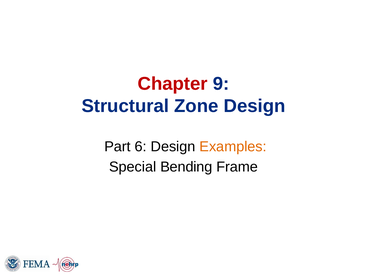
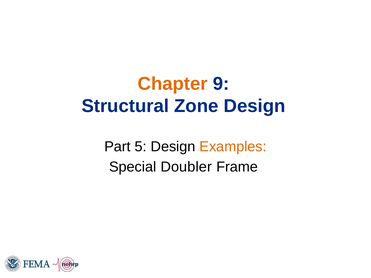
Chapter colour: red -> orange
6: 6 -> 5
Bending: Bending -> Doubler
